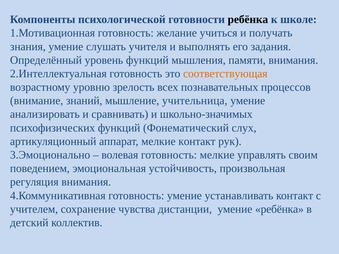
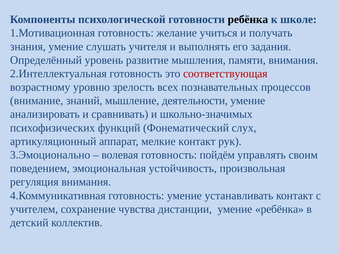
уровень функций: функций -> развитие
соответствующая colour: orange -> red
учительница: учительница -> деятельности
готовность мелкие: мелкие -> пойдём
